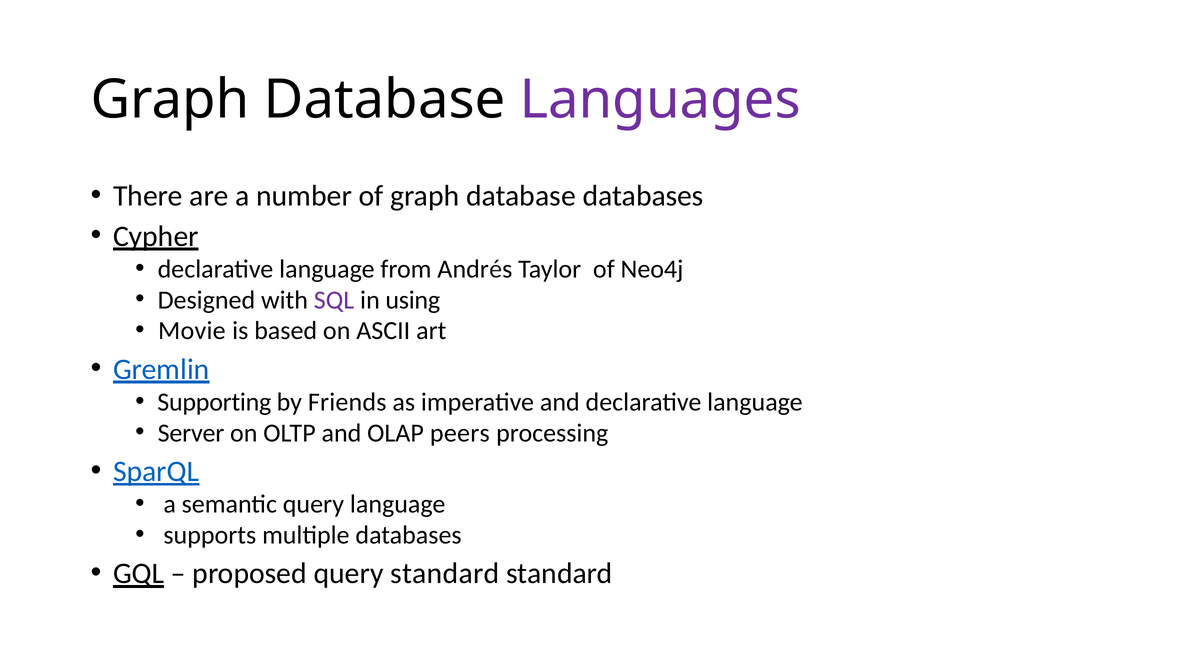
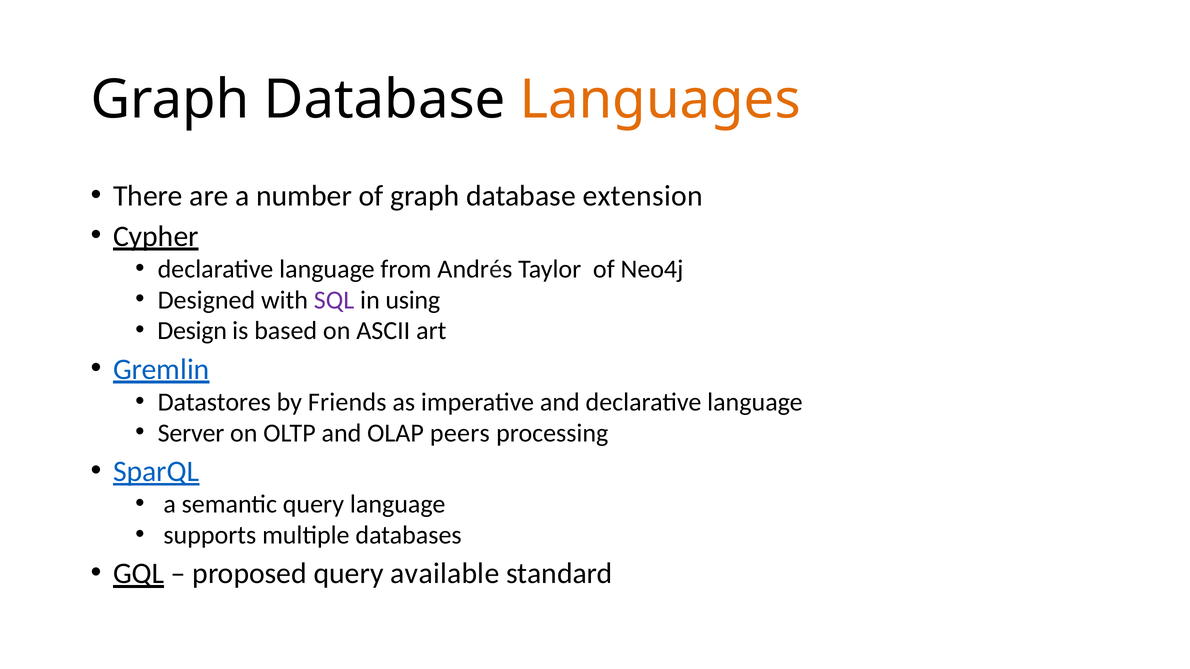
Languages colour: purple -> orange
database databases: databases -> extension
Movie: Movie -> Design
Supporting: Supporting -> Datastores
query standard: standard -> available
